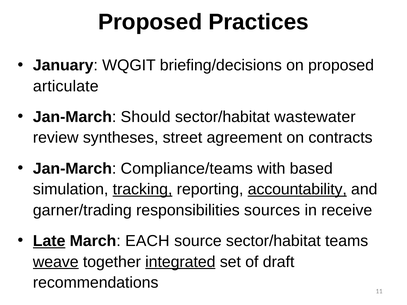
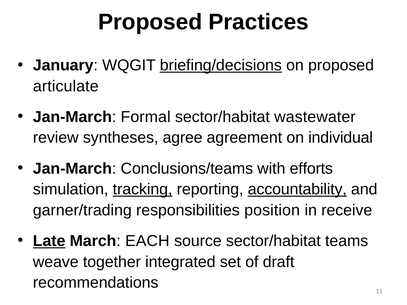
briefing/decisions underline: none -> present
Should: Should -> Formal
street: street -> agree
contracts: contracts -> individual
Compliance/teams: Compliance/teams -> Conclusions/teams
based: based -> efforts
sources: sources -> position
weave underline: present -> none
integrated underline: present -> none
